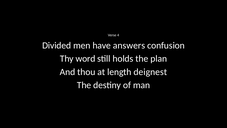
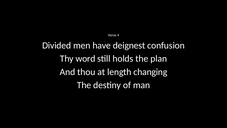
answers: answers -> deignest
deignest: deignest -> changing
